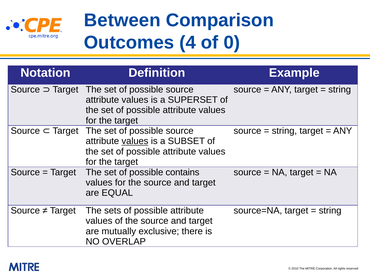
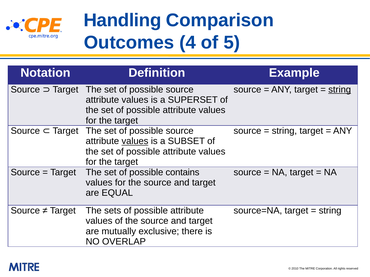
Between: Between -> Handling
0: 0 -> 5
string at (340, 90) underline: none -> present
